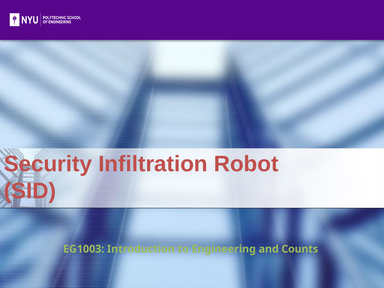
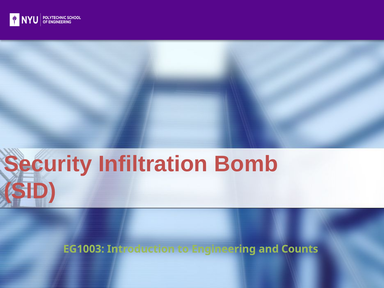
Robot: Robot -> Bomb
